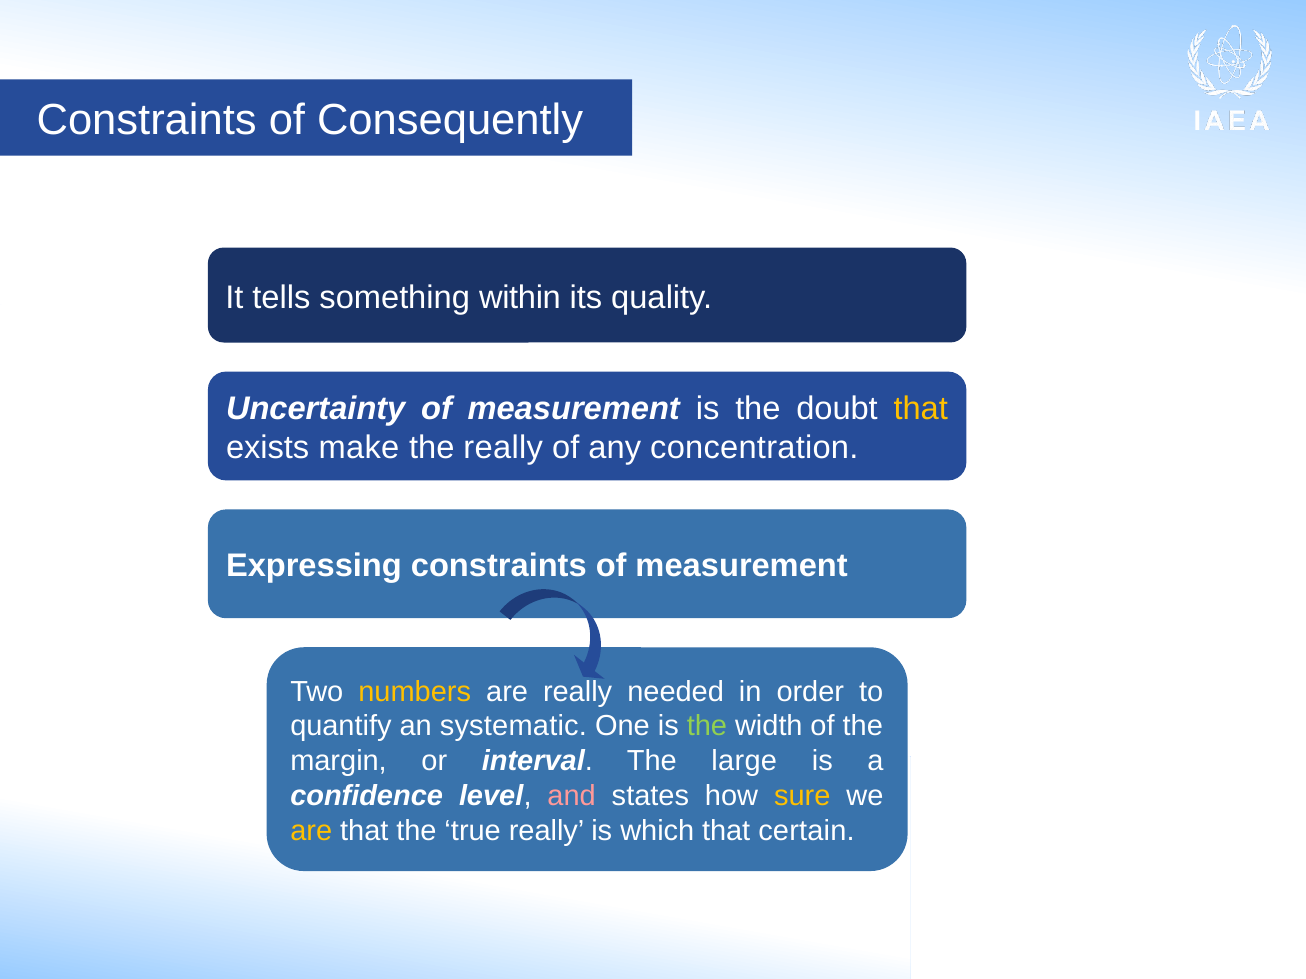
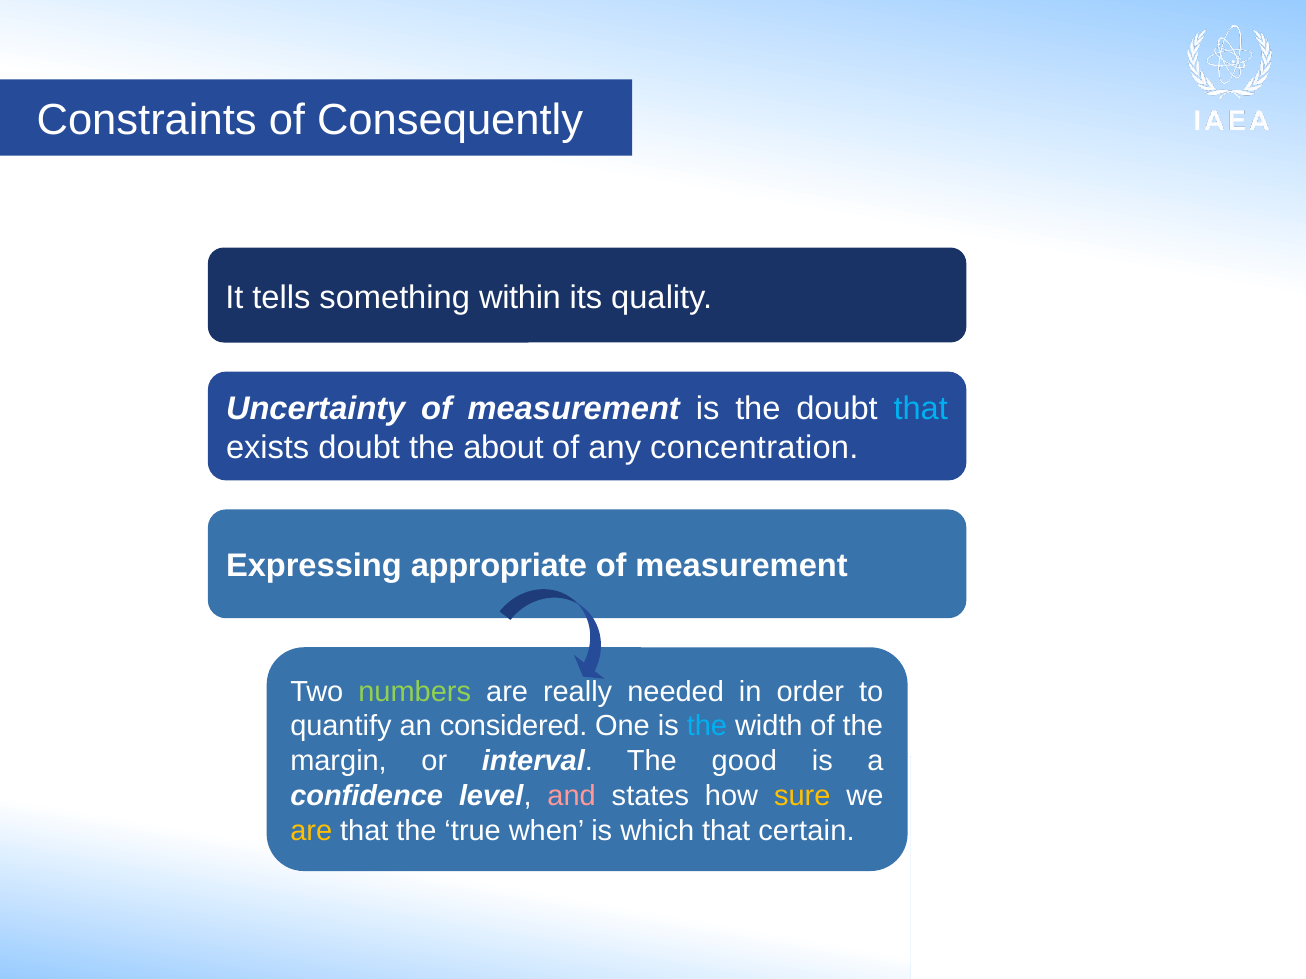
that at (921, 409) colour: yellow -> light blue
exists make: make -> doubt
the really: really -> about
Expressing constraints: constraints -> appropriate
numbers colour: yellow -> light green
systematic: systematic -> considered
the at (707, 727) colour: light green -> light blue
large: large -> good
true really: really -> when
